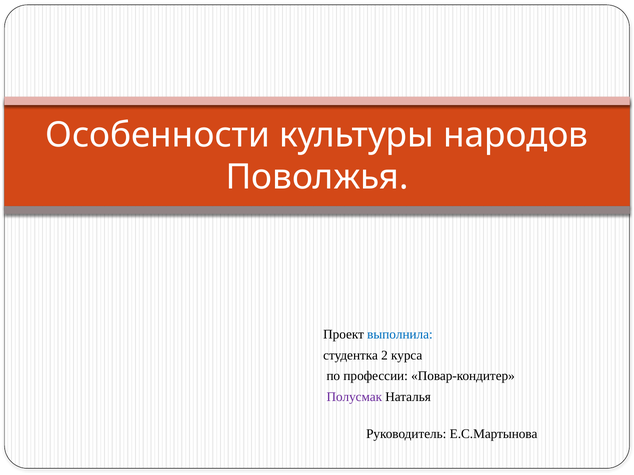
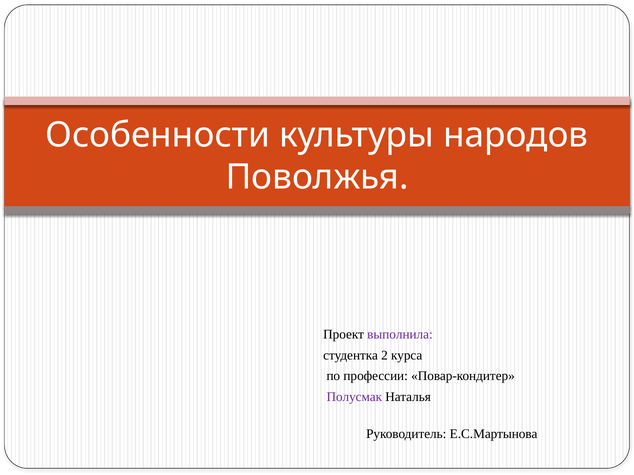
выполнила colour: blue -> purple
